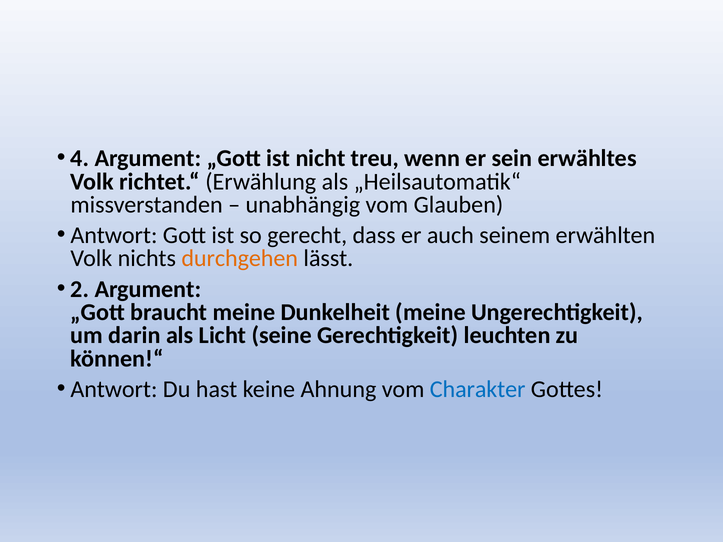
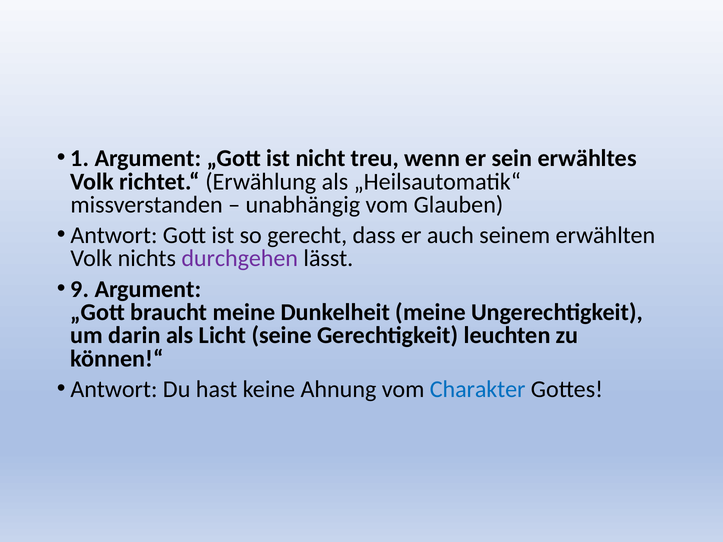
4: 4 -> 1
durchgehen colour: orange -> purple
2: 2 -> 9
